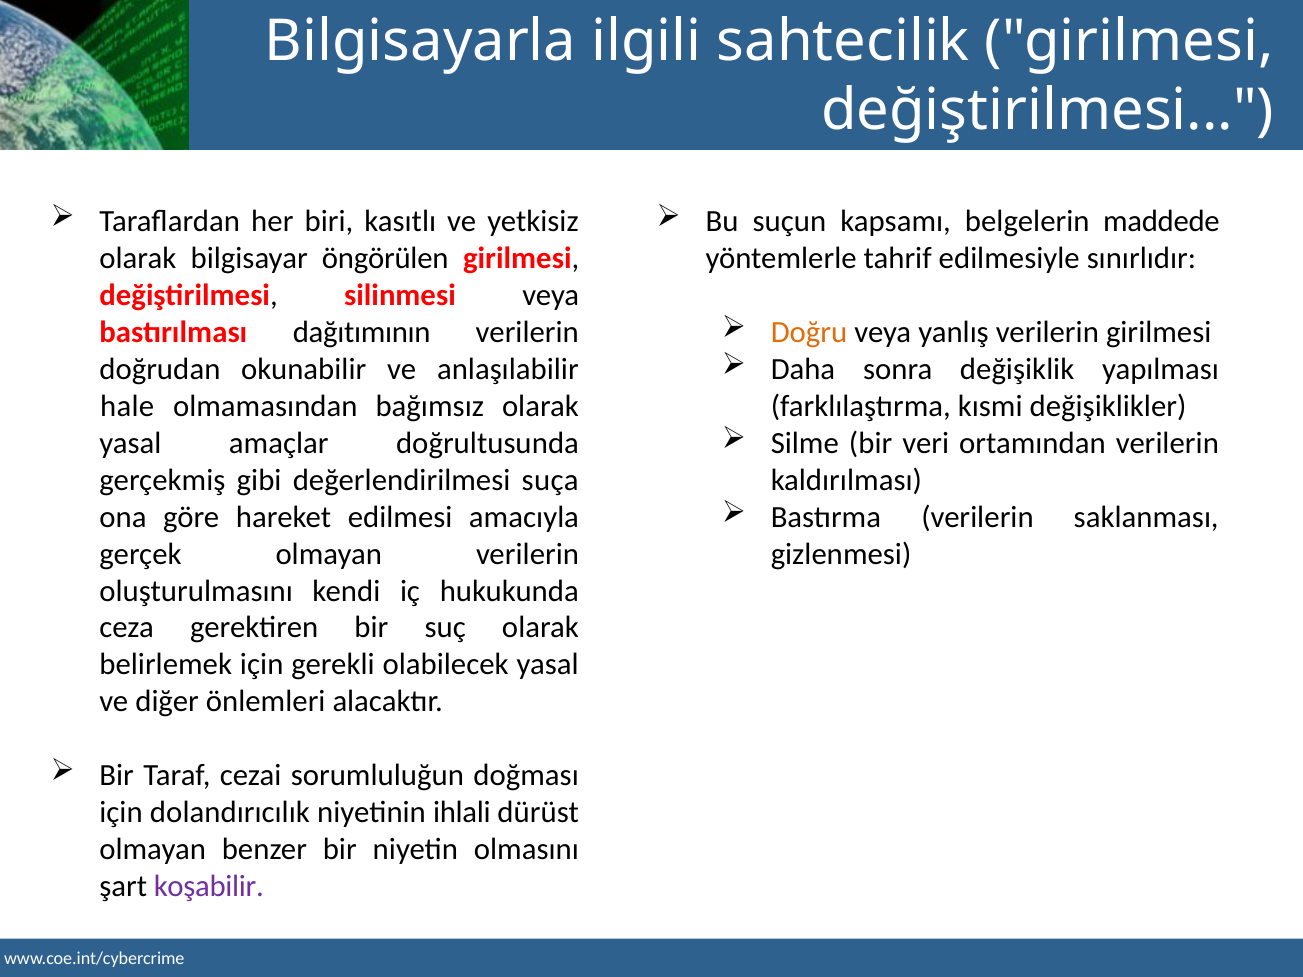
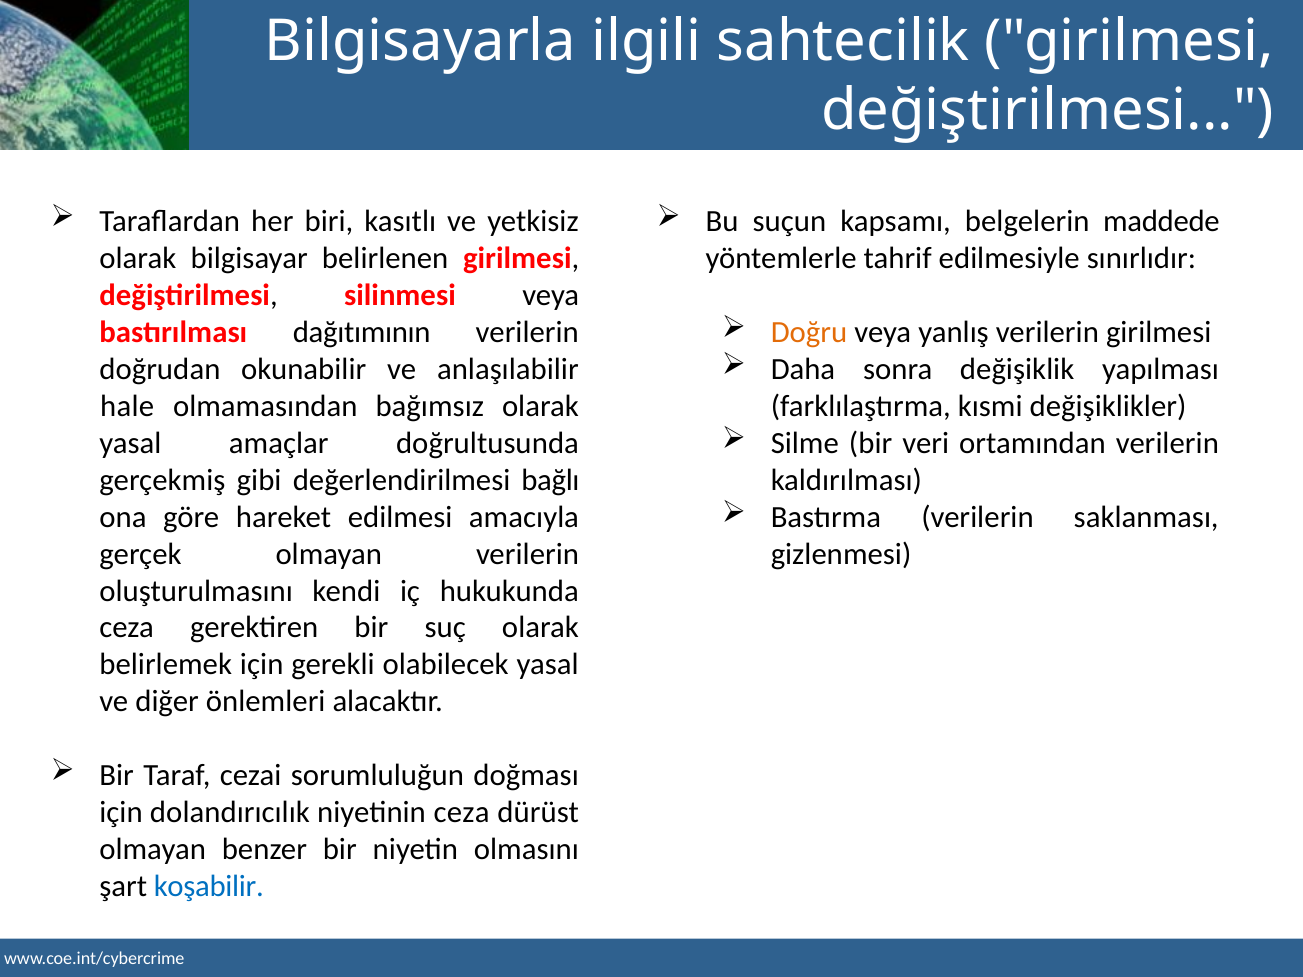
öngörülen: öngörülen -> belirlenen
suça: suça -> bağlı
niyetinin ihlali: ihlali -> ceza
koşabilir colour: purple -> blue
